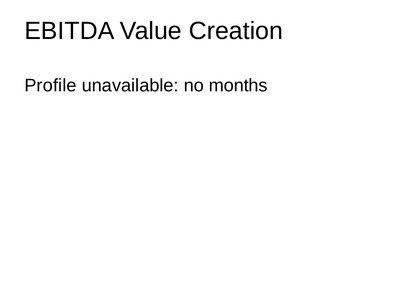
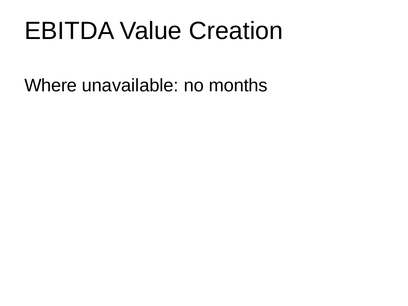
Profile: Profile -> Where
